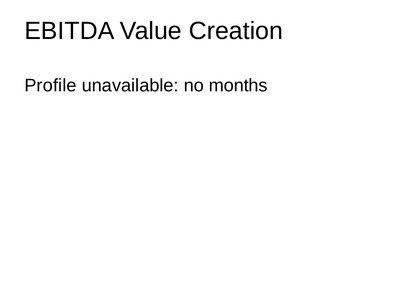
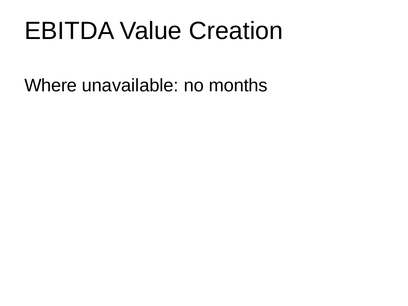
Profile: Profile -> Where
